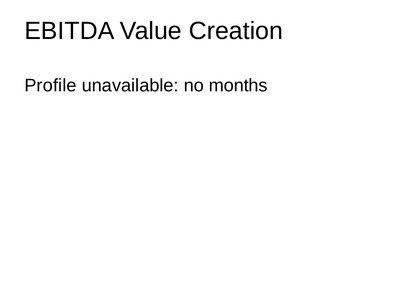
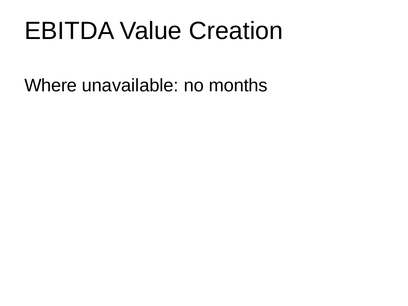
Profile: Profile -> Where
